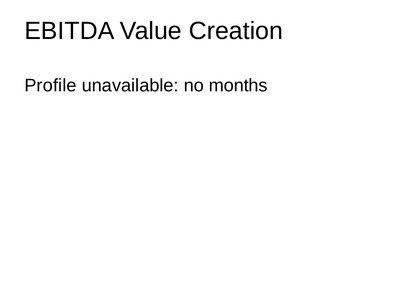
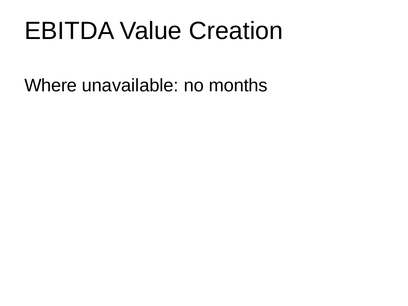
Profile: Profile -> Where
